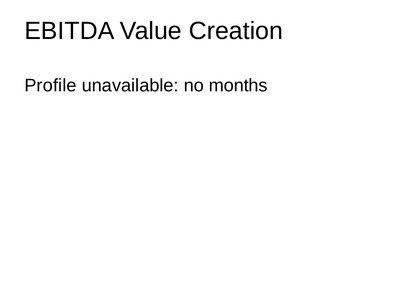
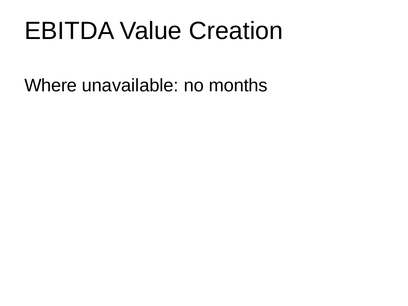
Profile: Profile -> Where
